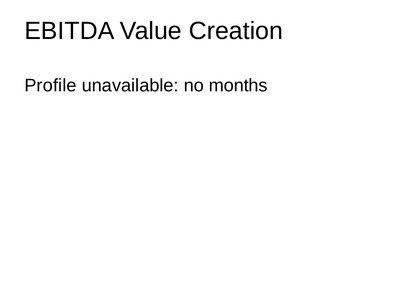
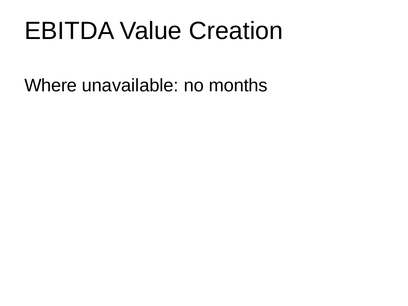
Profile: Profile -> Where
